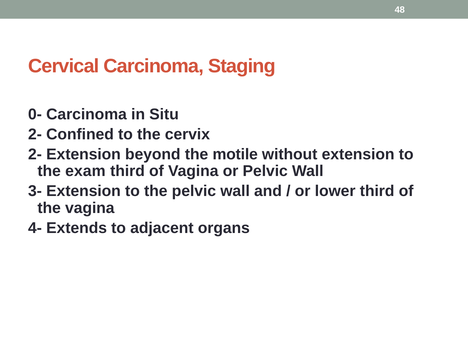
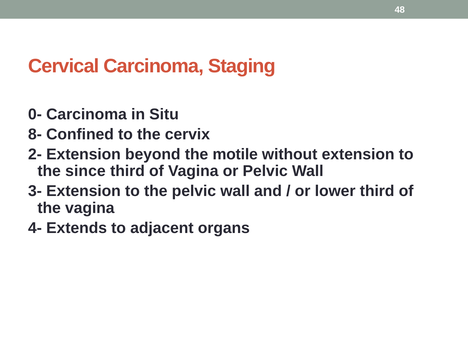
2- at (35, 134): 2- -> 8-
exam: exam -> since
